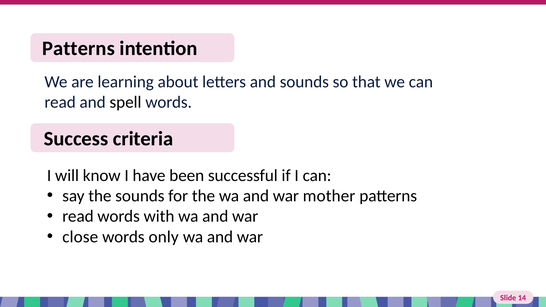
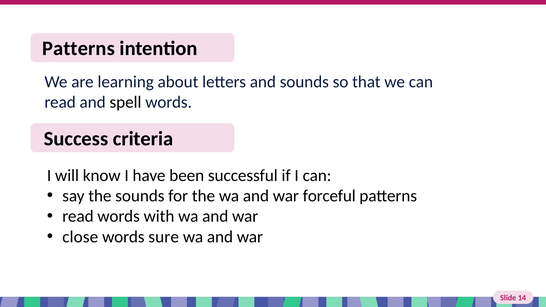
mother: mother -> forceful
only: only -> sure
